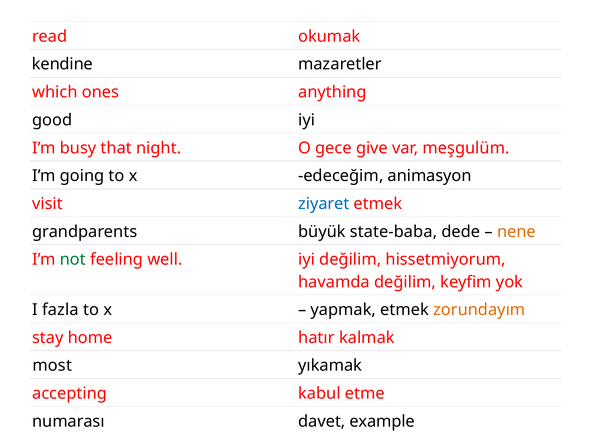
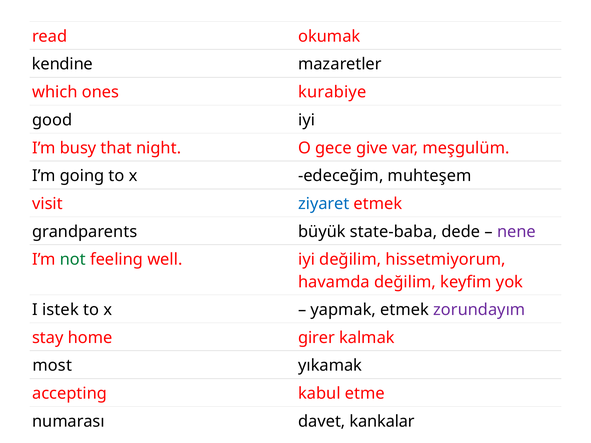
anything: anything -> kurabiye
animasyon: animasyon -> muhteşem
nene colour: orange -> purple
fazla: fazla -> istek
zorundayım colour: orange -> purple
hatır: hatır -> girer
example: example -> kankalar
